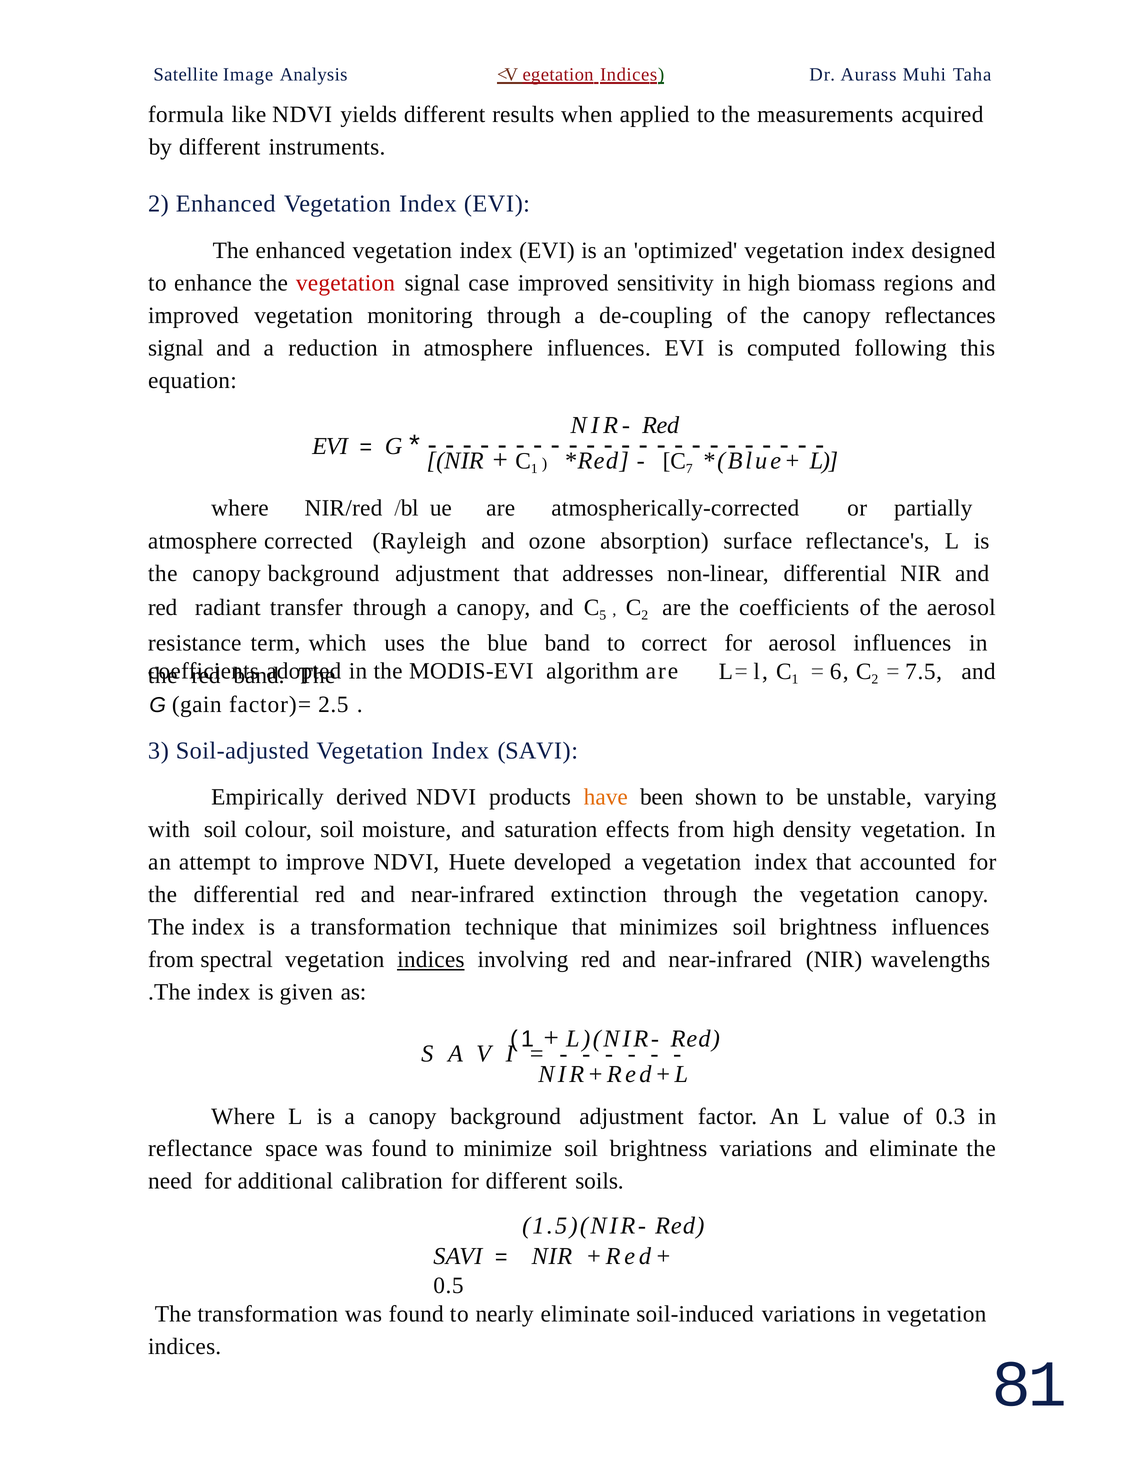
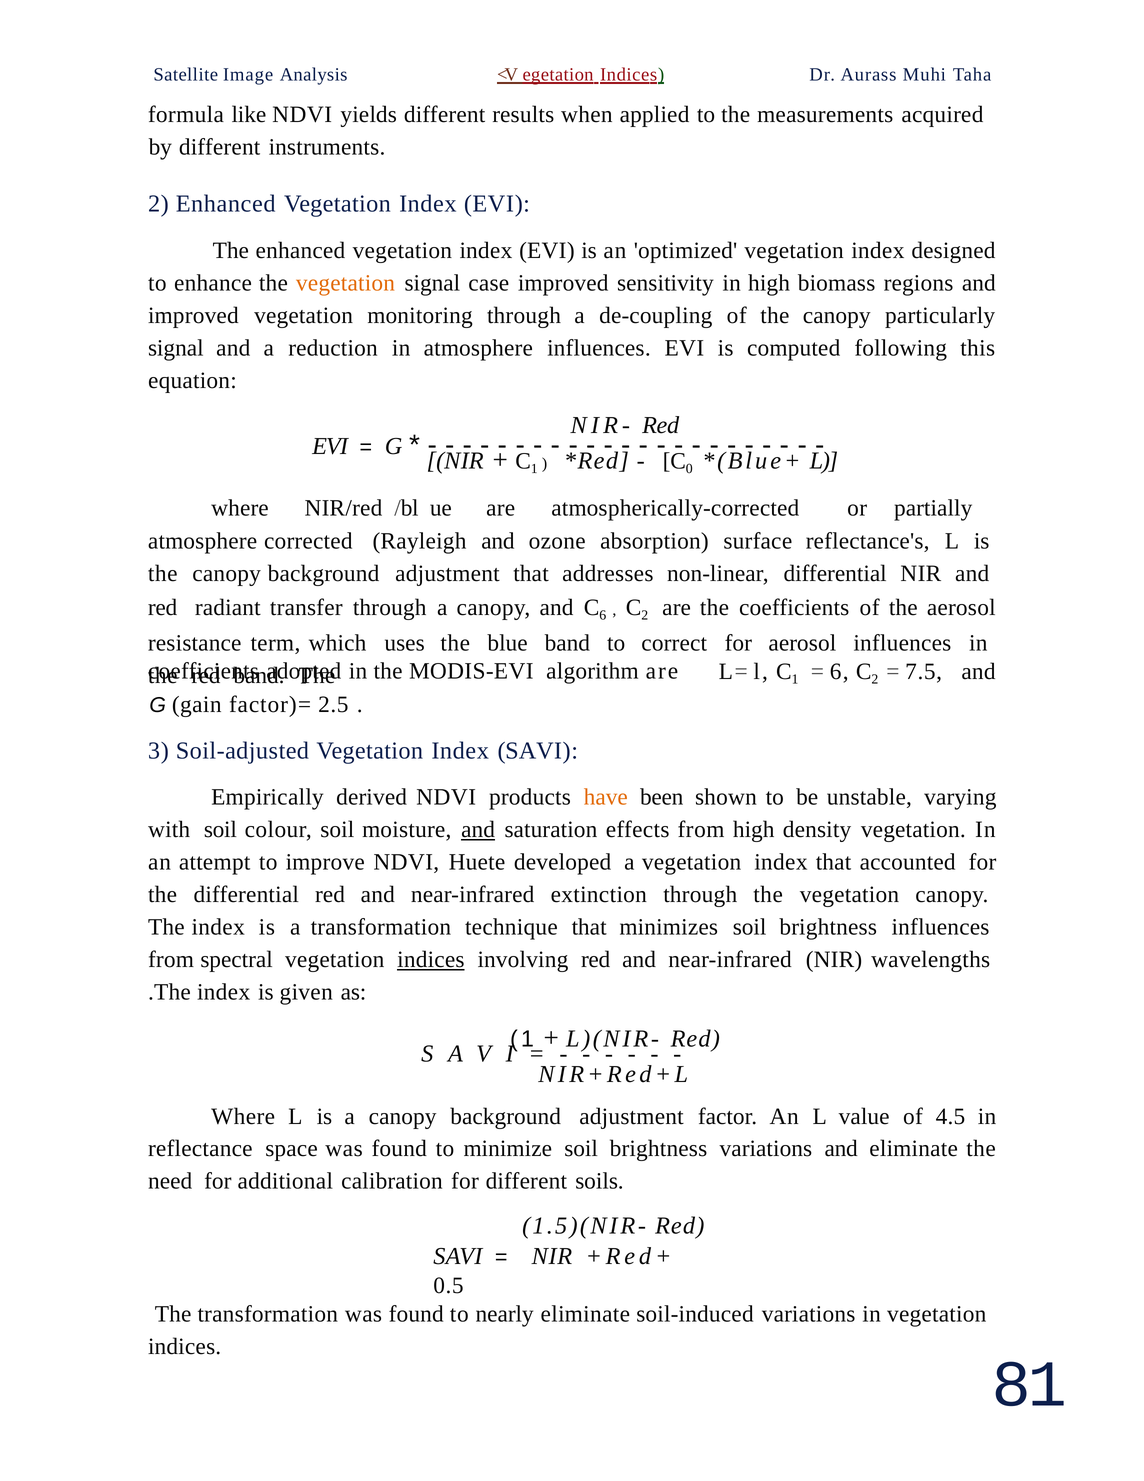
vegetation at (345, 283) colour: red -> orange
reflectances: reflectances -> particularly
7: 7 -> 0
5 at (603, 615): 5 -> 6
and at (478, 829) underline: none -> present
0.3: 0.3 -> 4.5
